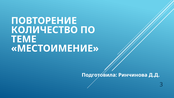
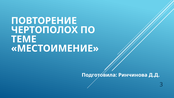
КОЛИЧЕСТВО: КОЛИЧЕСТВО -> ЧЕРТОПОЛОХ
